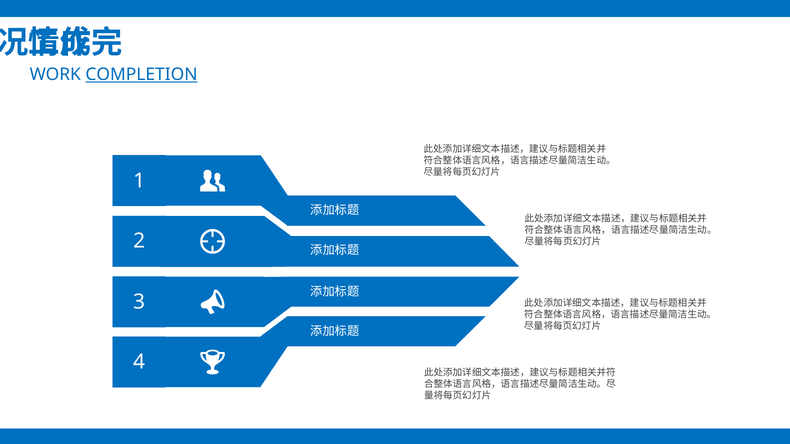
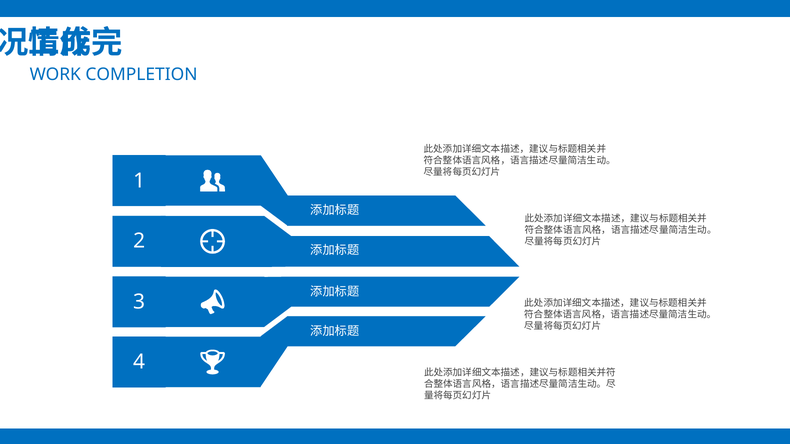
COMPLETION underline: present -> none
